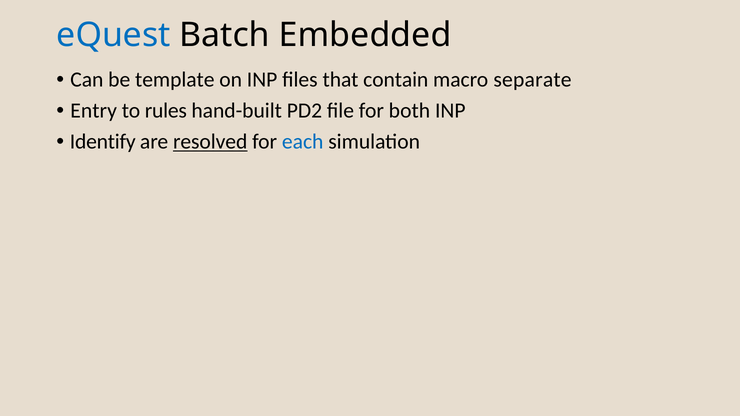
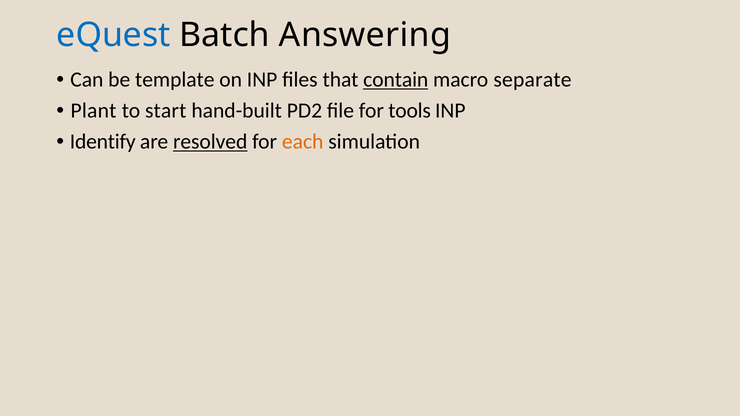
Embedded: Embedded -> Answering
contain underline: none -> present
Entry: Entry -> Plant
rules: rules -> start
both: both -> tools
each colour: blue -> orange
